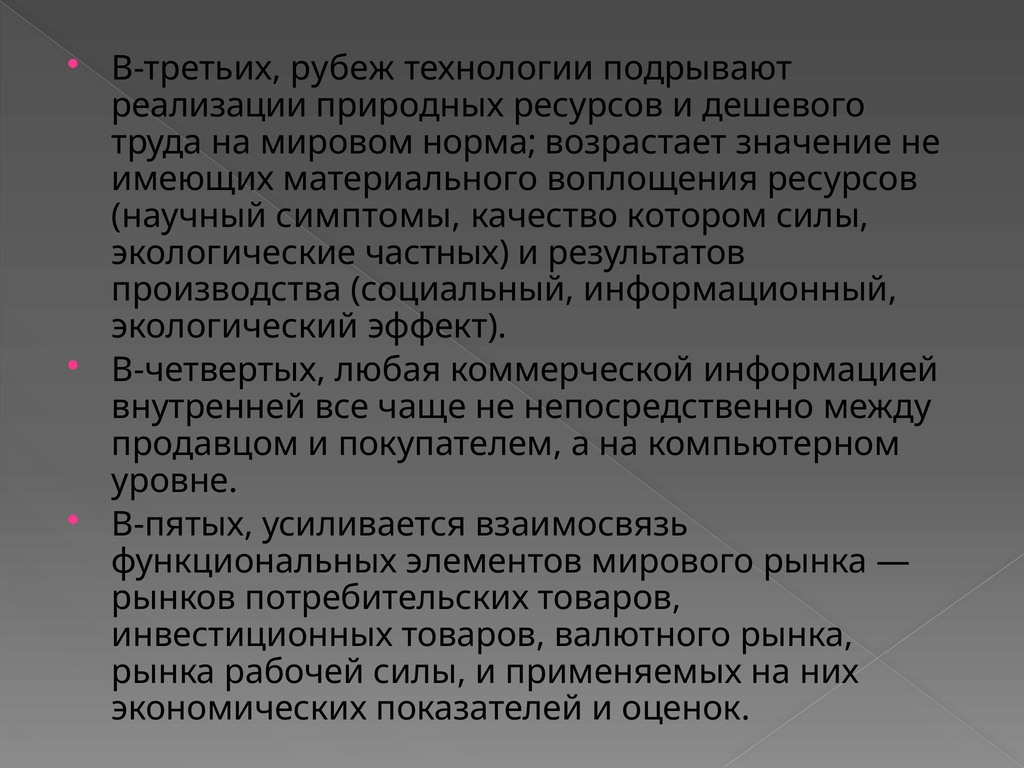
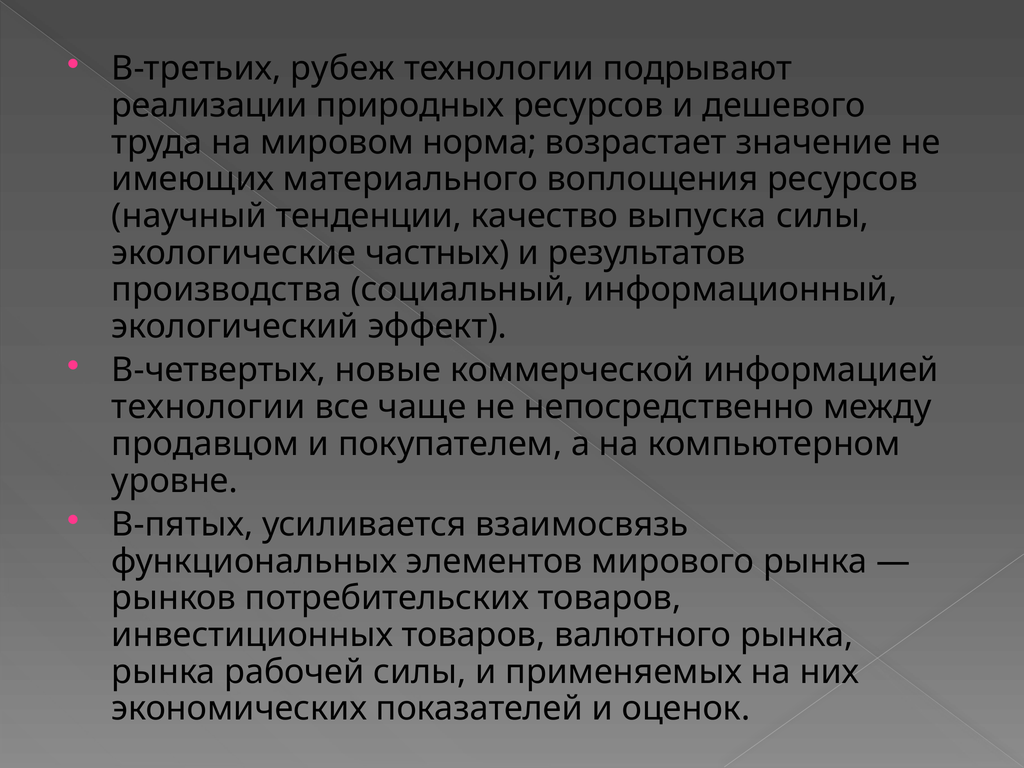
симптомы: симптомы -> тенденции
котором: котором -> выпуска
любая: любая -> новые
внутренней at (209, 407): внутренней -> технологии
